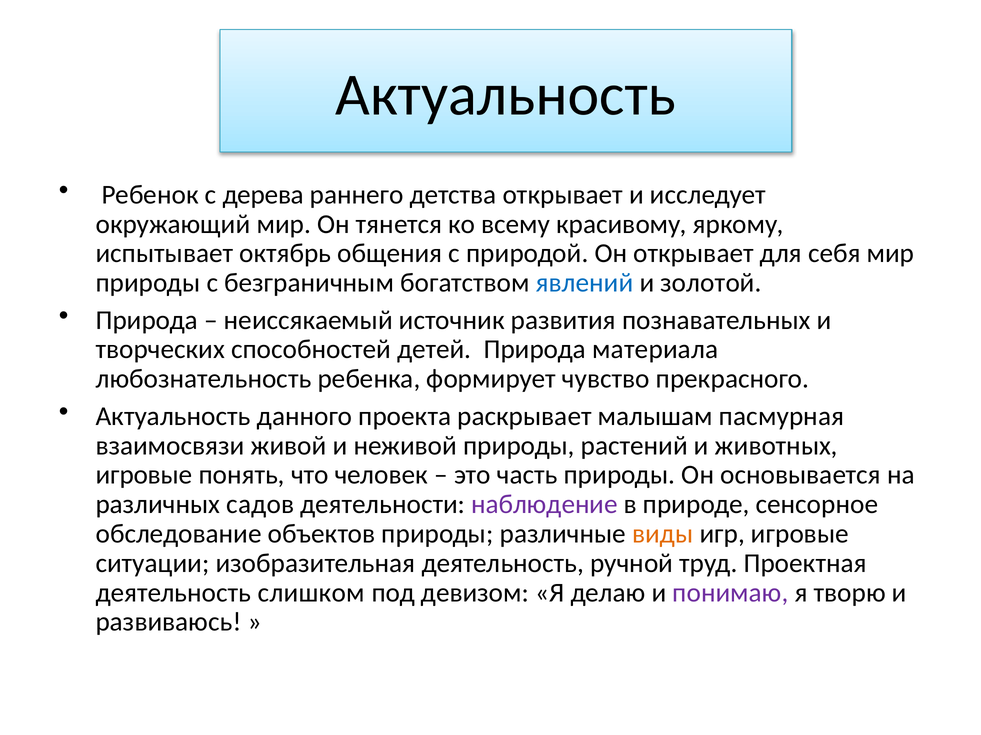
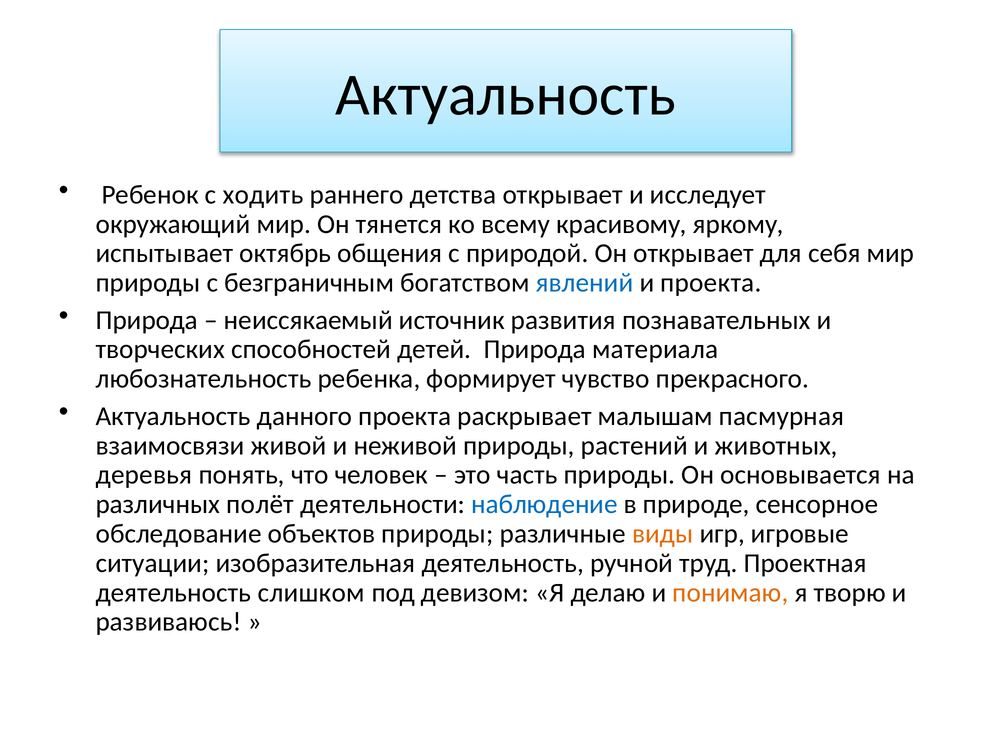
дерева: дерева -> ходить
и золотой: золотой -> проекта
игровые at (144, 475): игровые -> деревья
садов: садов -> полёт
наблюдение colour: purple -> blue
понимаю colour: purple -> orange
